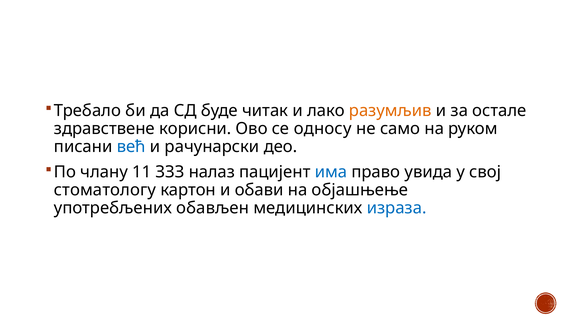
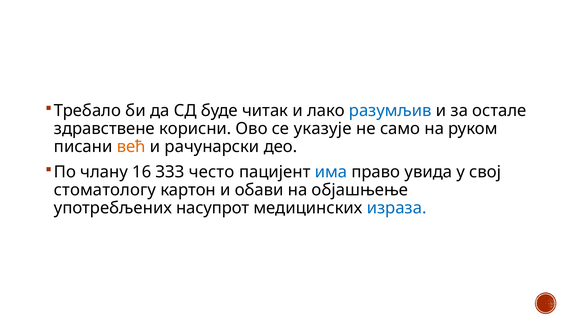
разумљив colour: orange -> blue
односу: односу -> указује
већ colour: blue -> orange
11: 11 -> 16
налаз: налаз -> често
обављен: обављен -> насупрот
